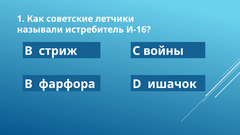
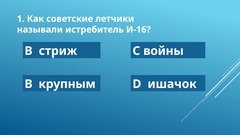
фарфора: фарфора -> крупным
